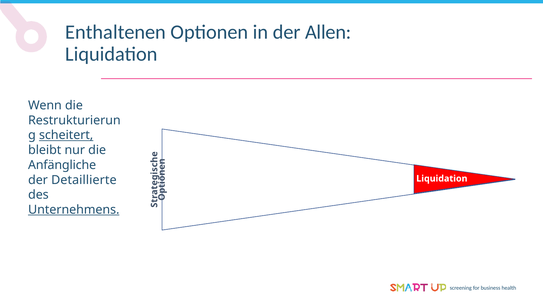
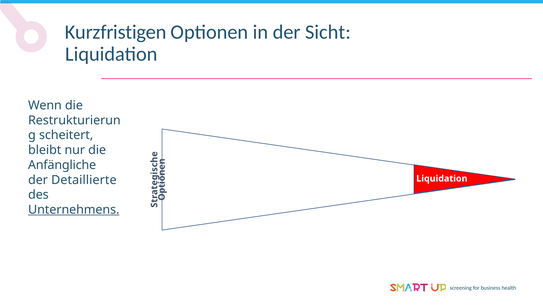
Enthaltenen: Enthaltenen -> Kurzfristigen
Allen: Allen -> Sicht
scheitert underline: present -> none
